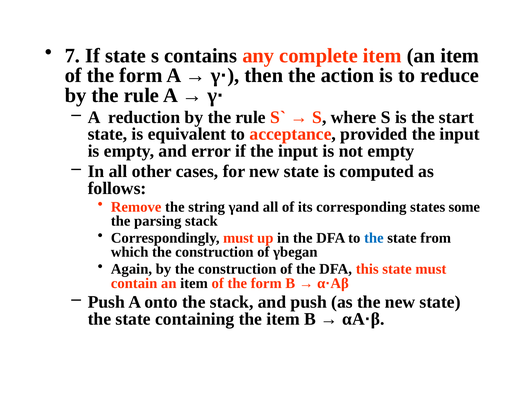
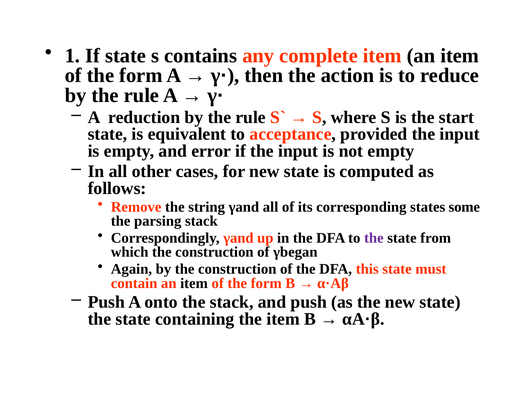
7: 7 -> 1
Correspondingly must: must -> γand
the at (374, 238) colour: blue -> purple
